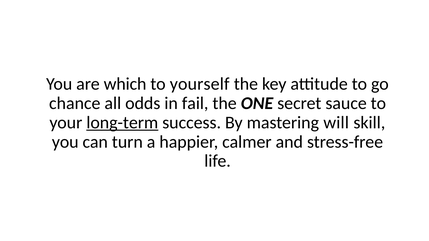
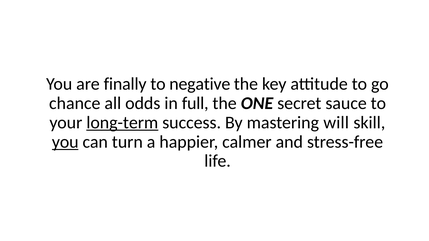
which: which -> finally
yourself: yourself -> negative
fail: fail -> full
you at (65, 142) underline: none -> present
